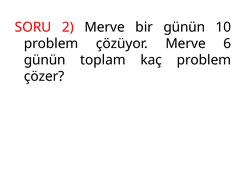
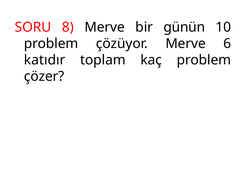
2: 2 -> 8
günün at (45, 60): günün -> katıdır
